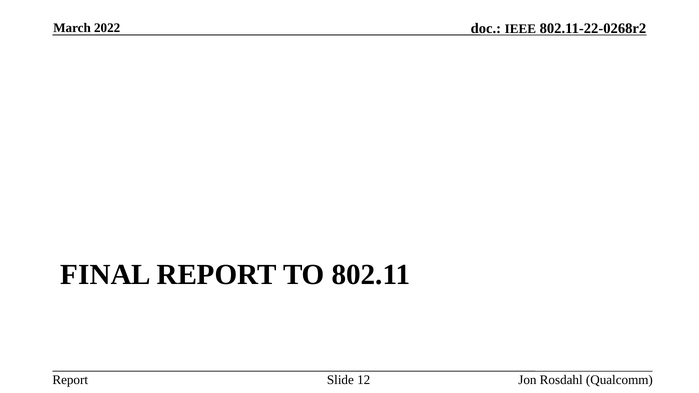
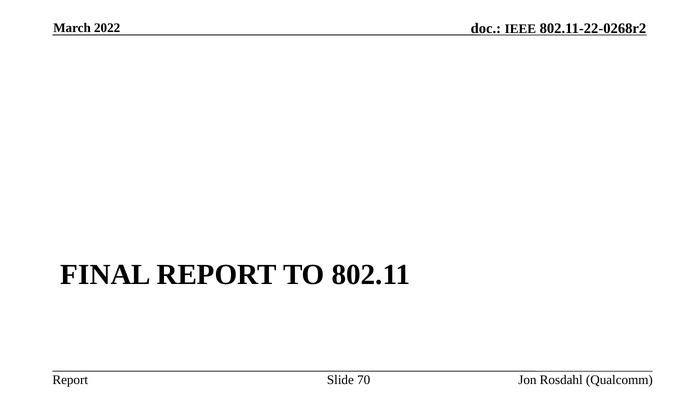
12: 12 -> 70
